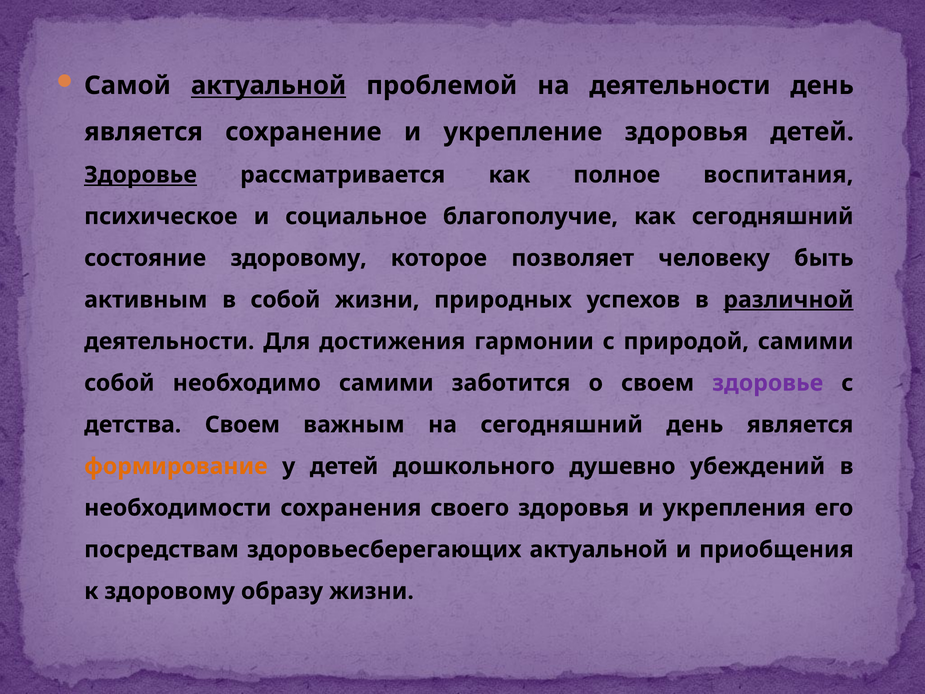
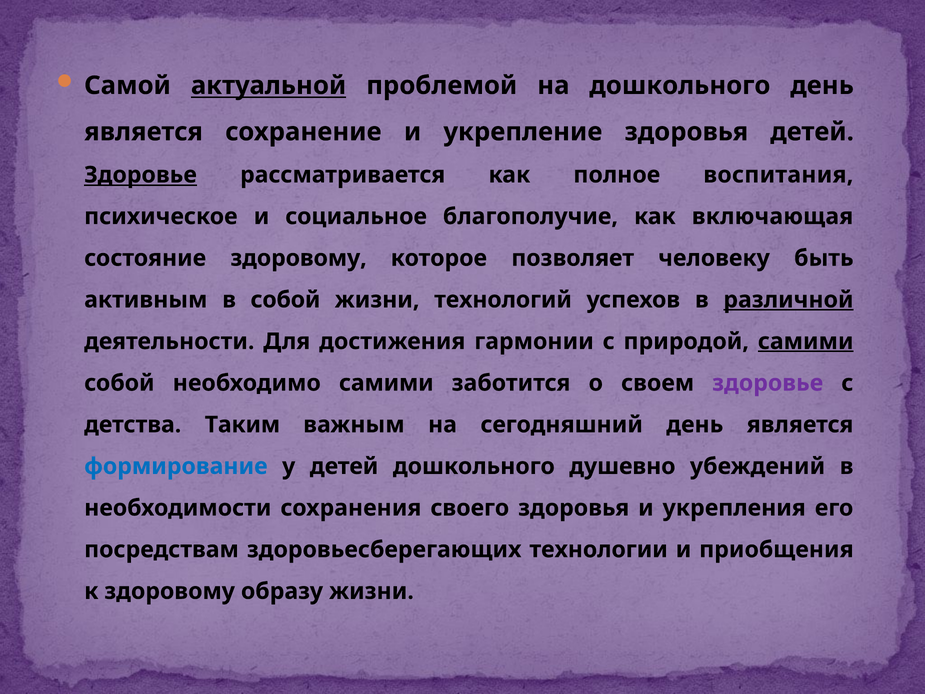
на деятельности: деятельности -> дошкольного
как сегодняшний: сегодняшний -> включающая
природных: природных -> технологий
самими at (806, 341) underline: none -> present
детства Своем: Своем -> Таким
формирование colour: orange -> blue
здоровьесберегающих актуальной: актуальной -> технологии
